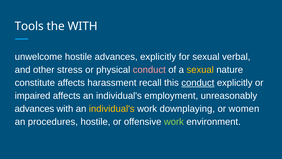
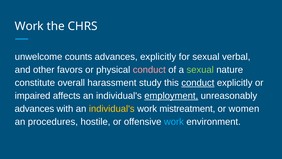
Tools at (29, 26): Tools -> Work
the WITH: WITH -> CHRS
unwelcome hostile: hostile -> counts
stress: stress -> favors
sexual at (200, 70) colour: yellow -> light green
constitute affects: affects -> overall
recall: recall -> study
employment underline: none -> present
downplaying: downplaying -> mistreatment
work at (174, 122) colour: light green -> light blue
